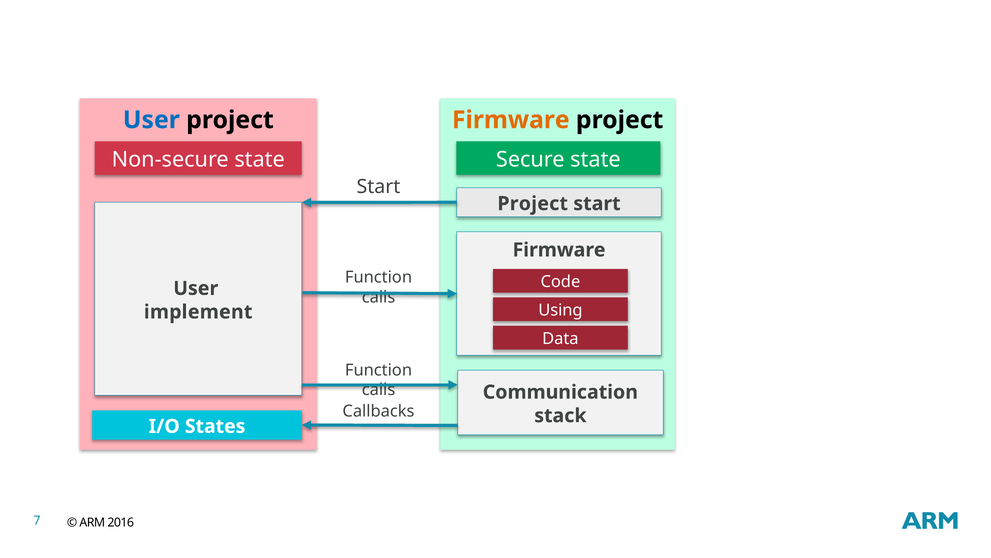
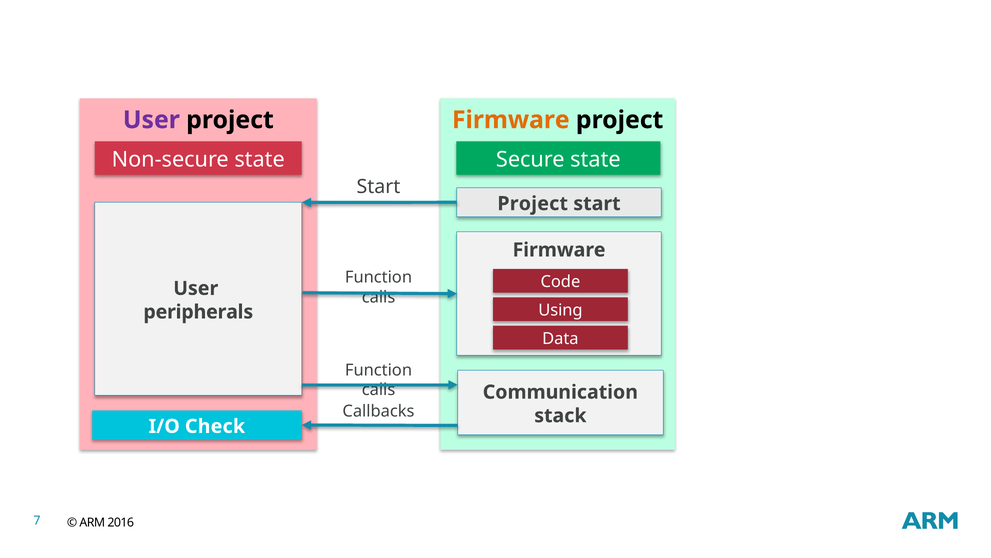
User at (151, 120) colour: blue -> purple
implement: implement -> peripherals
States: States -> Check
